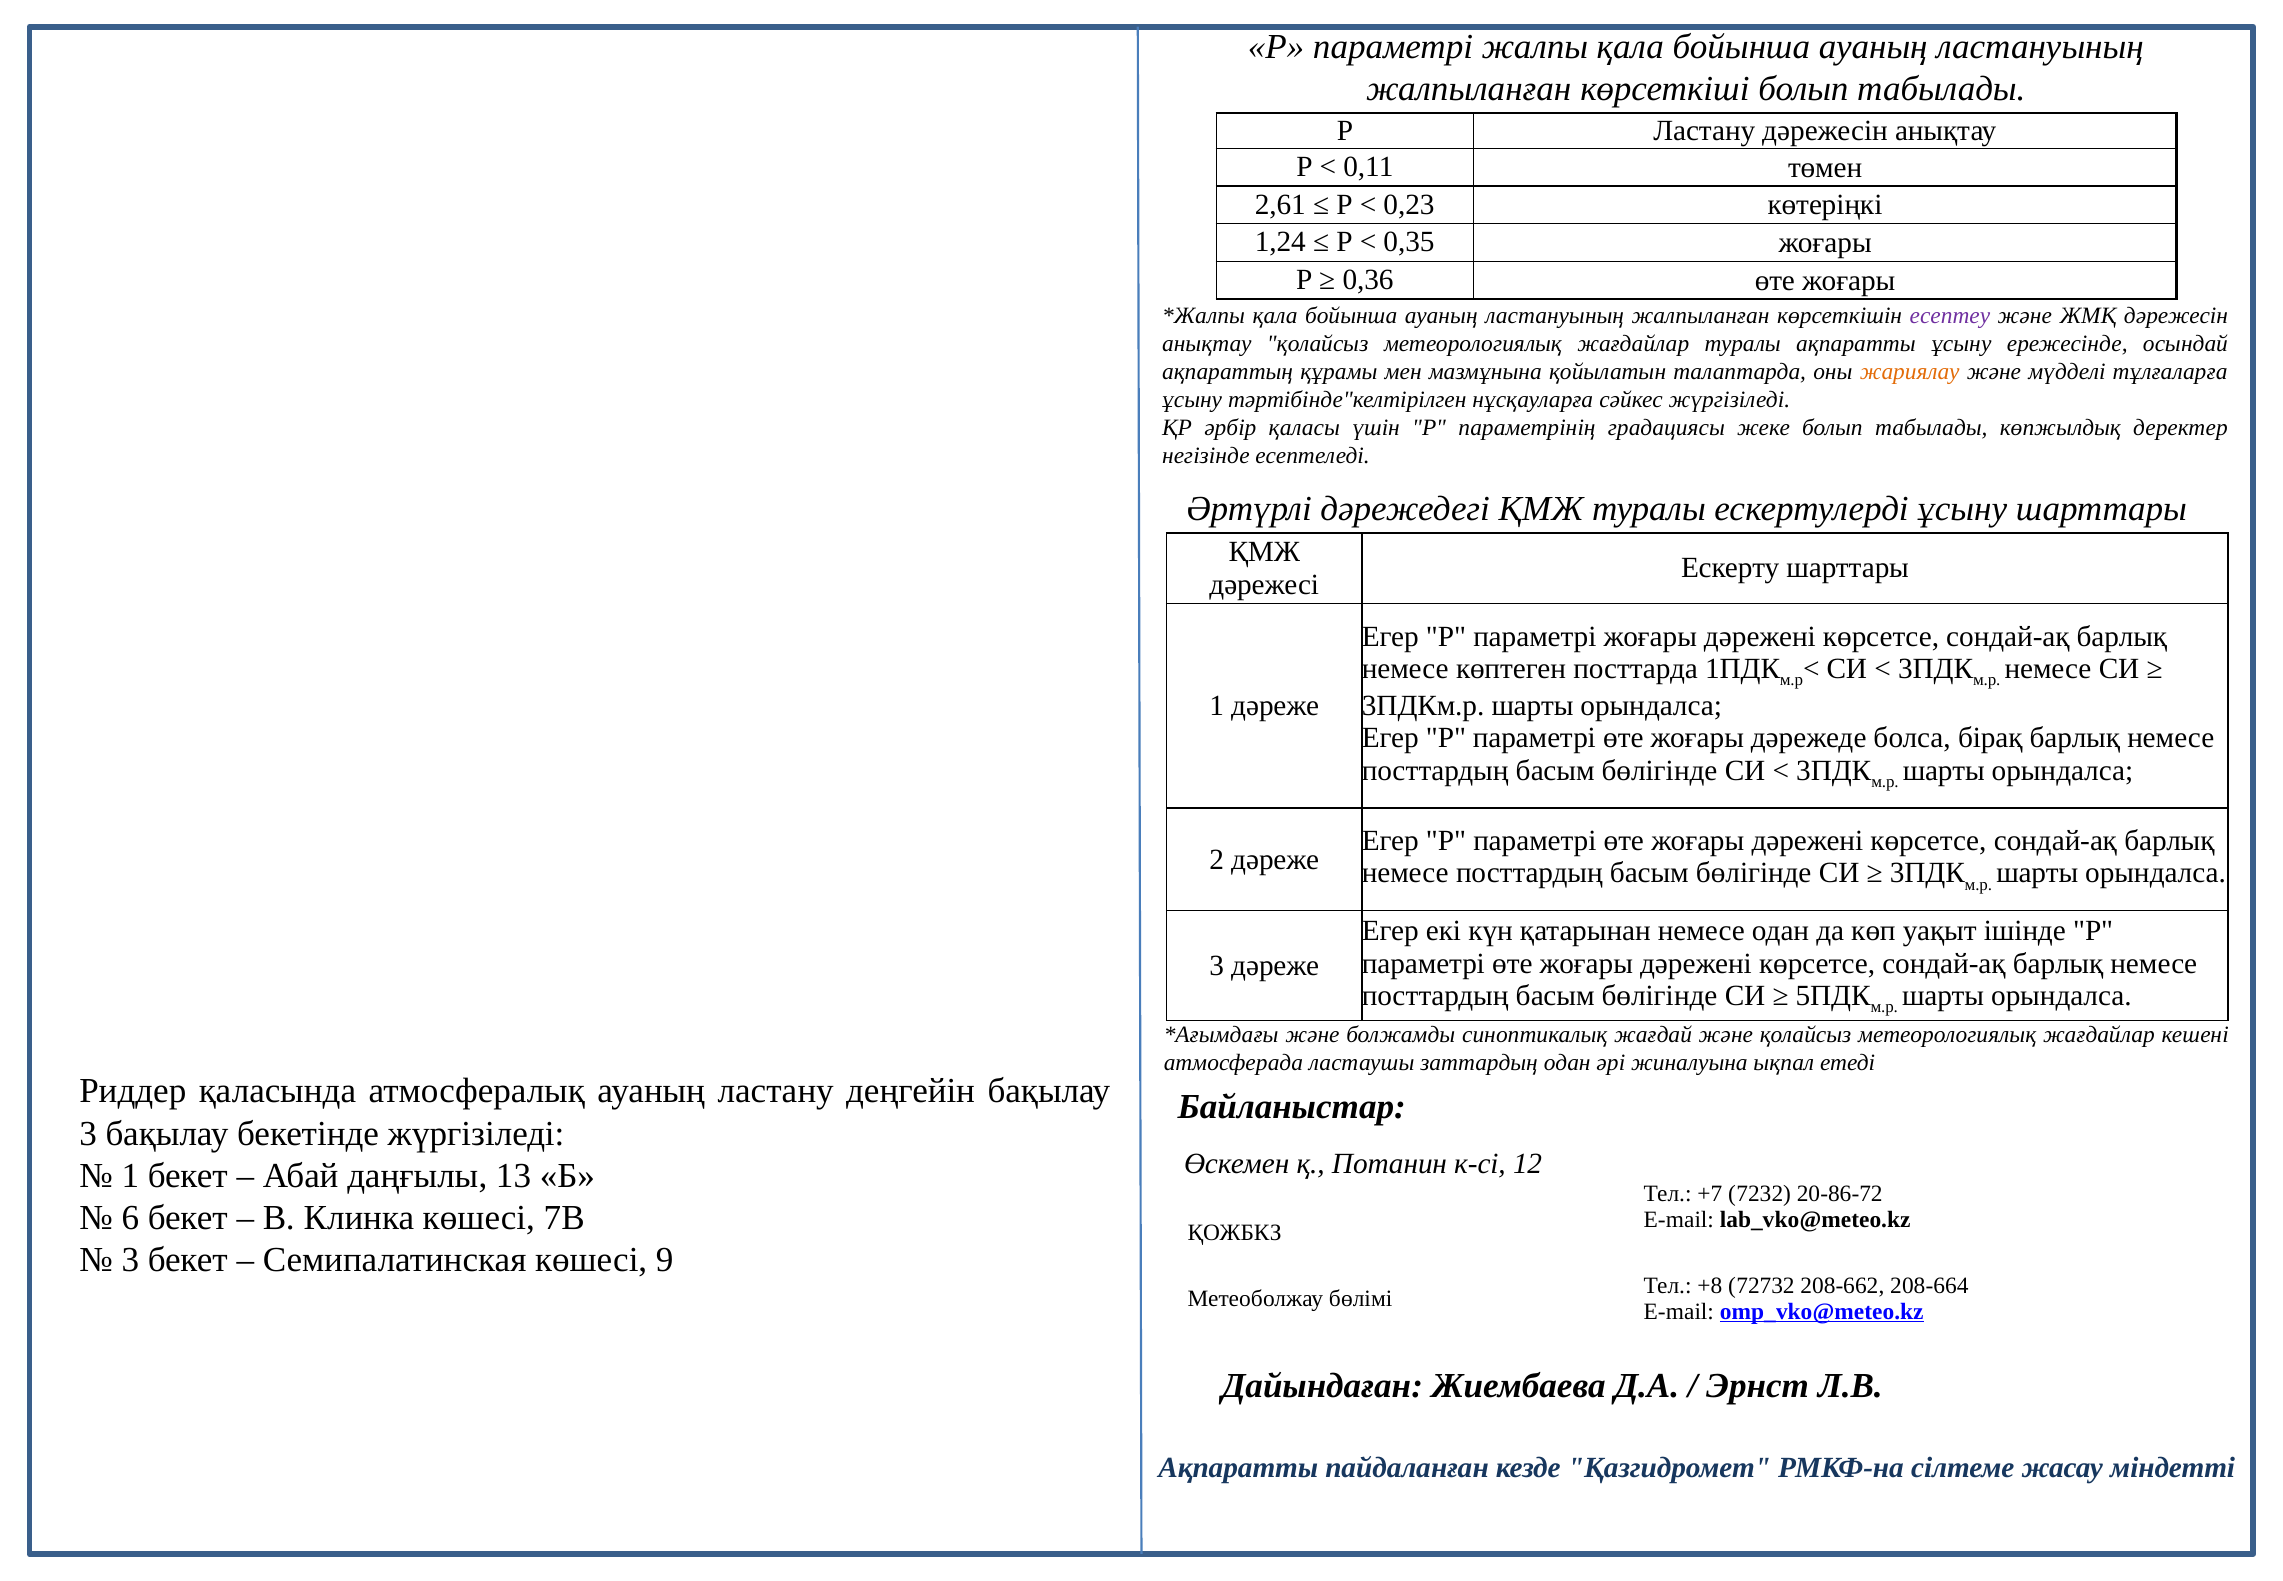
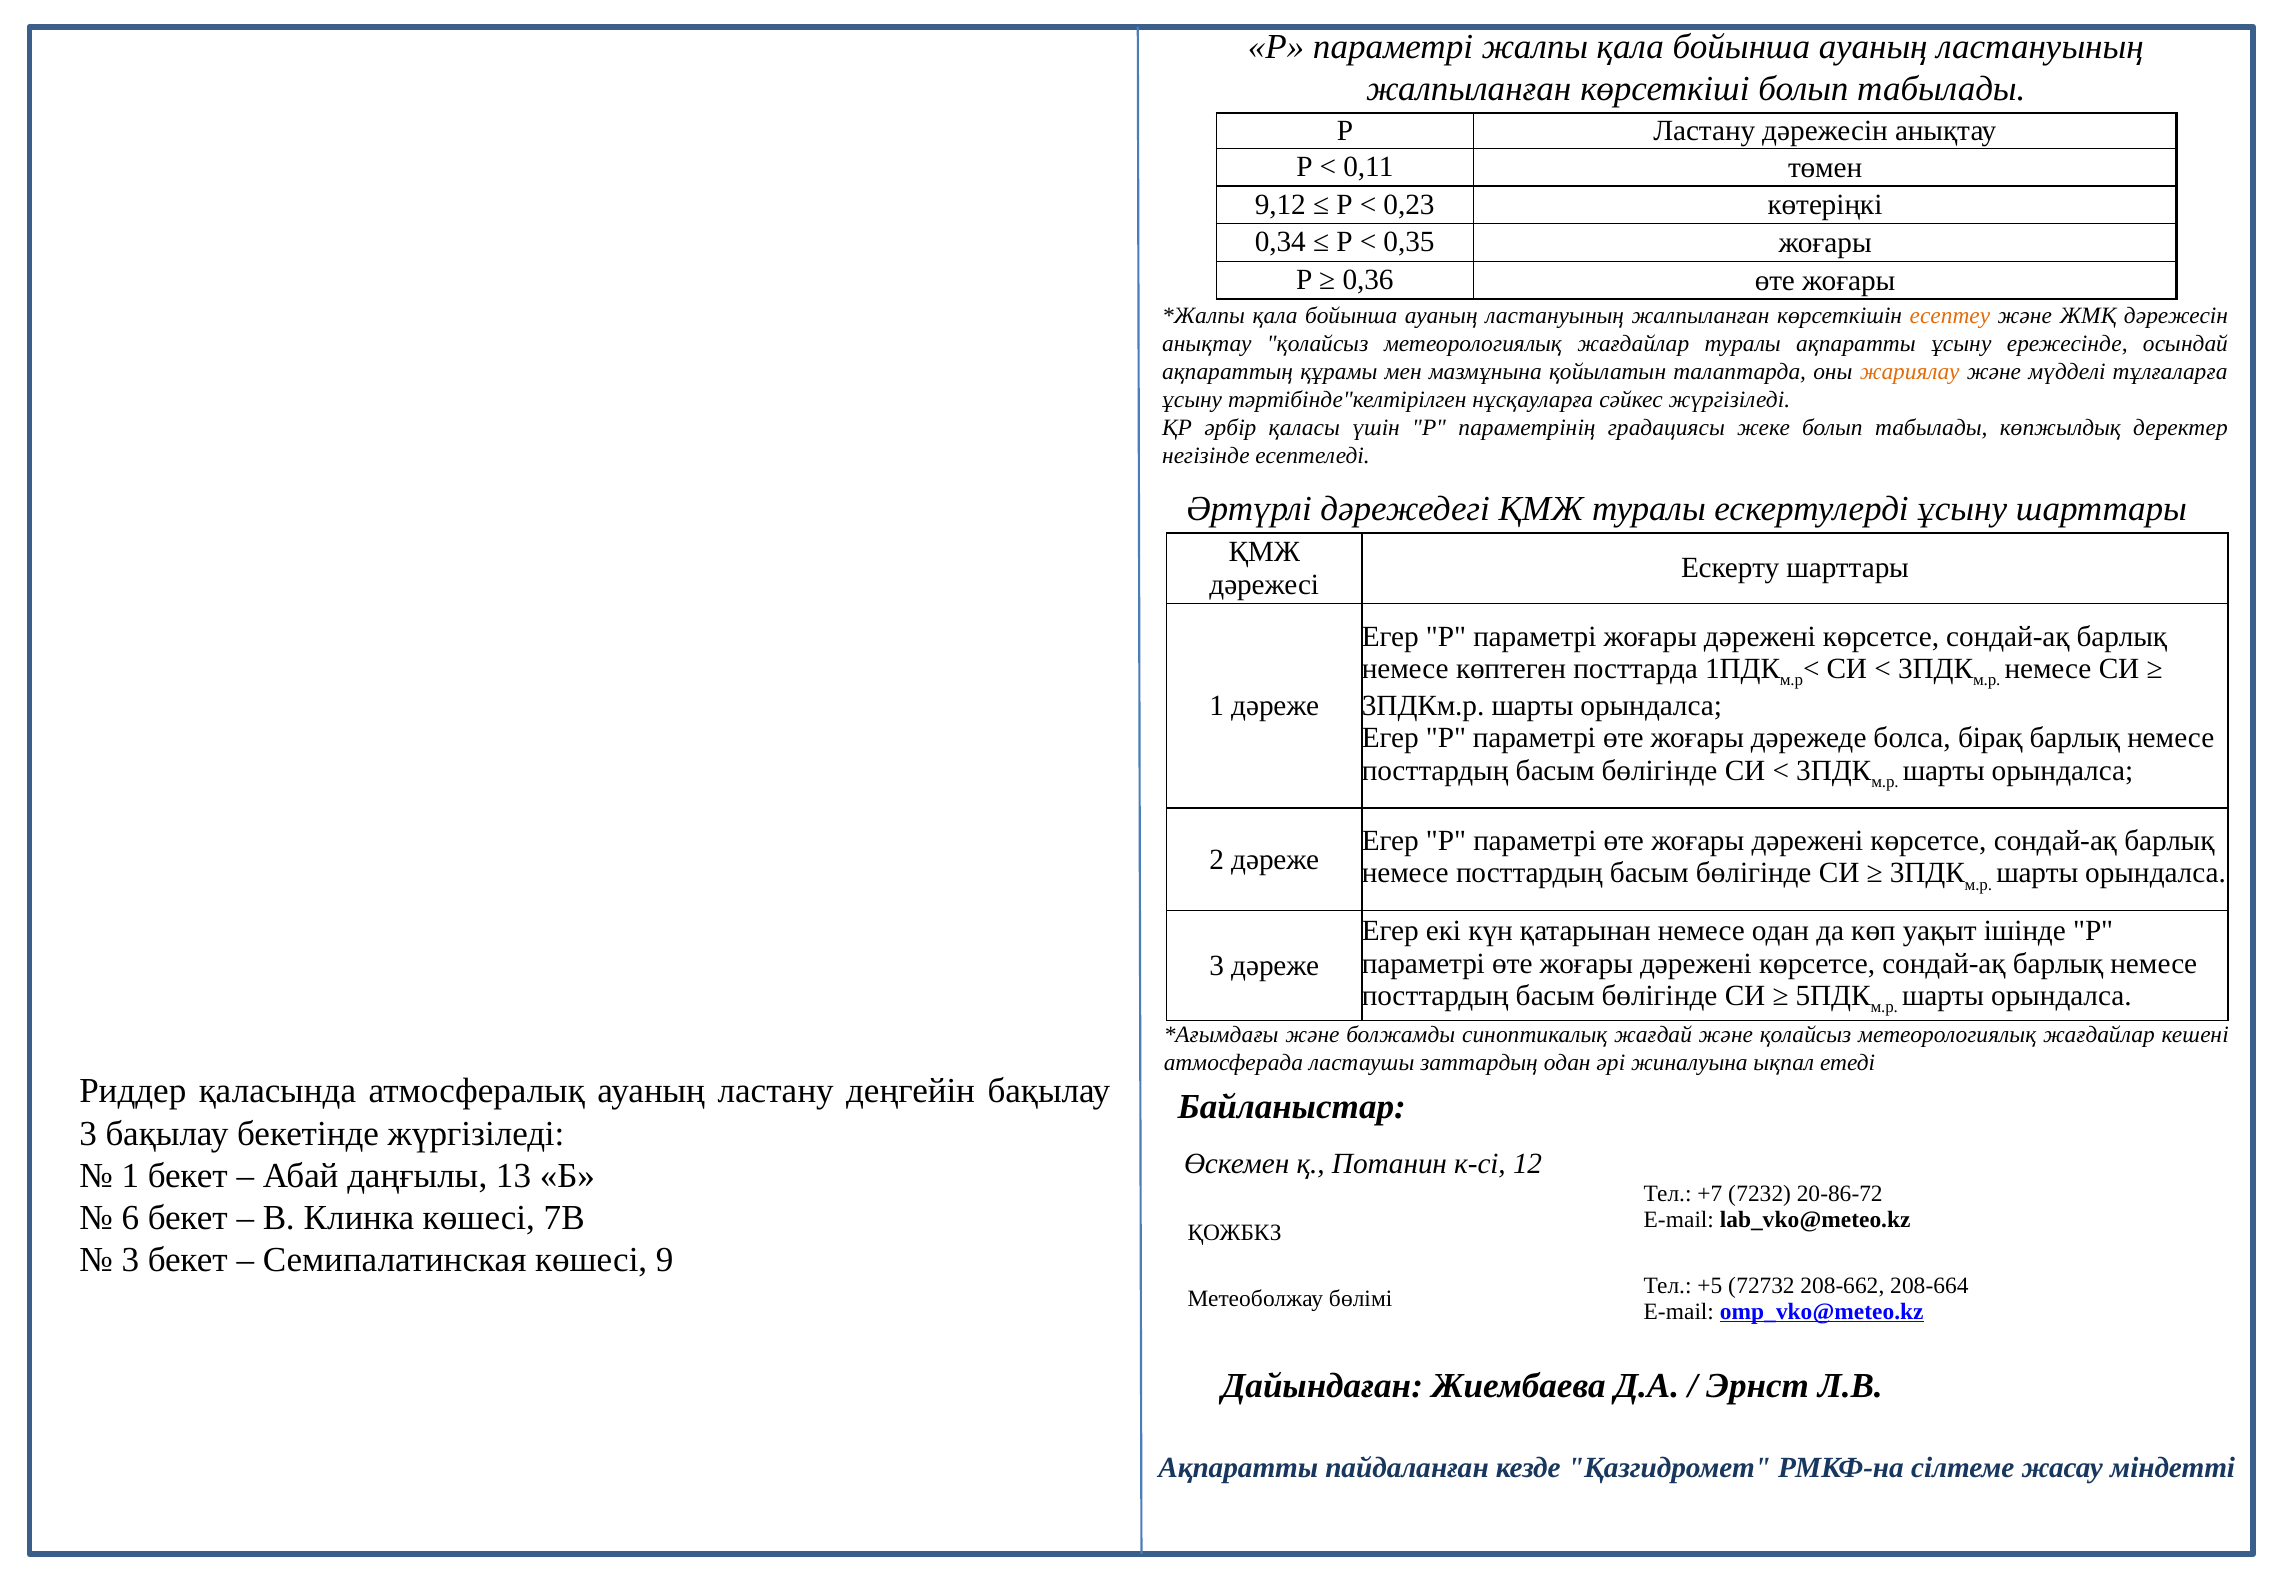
2,61: 2,61 -> 9,12
1,24: 1,24 -> 0,34
есептеу colour: purple -> orange
+8: +8 -> +5
